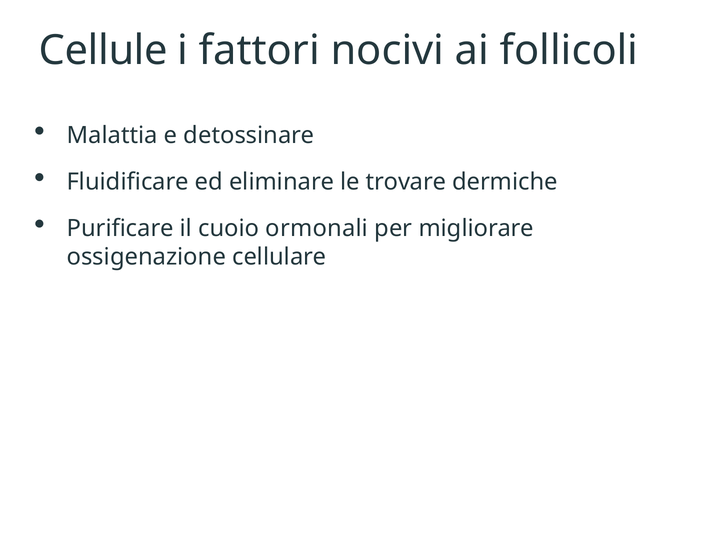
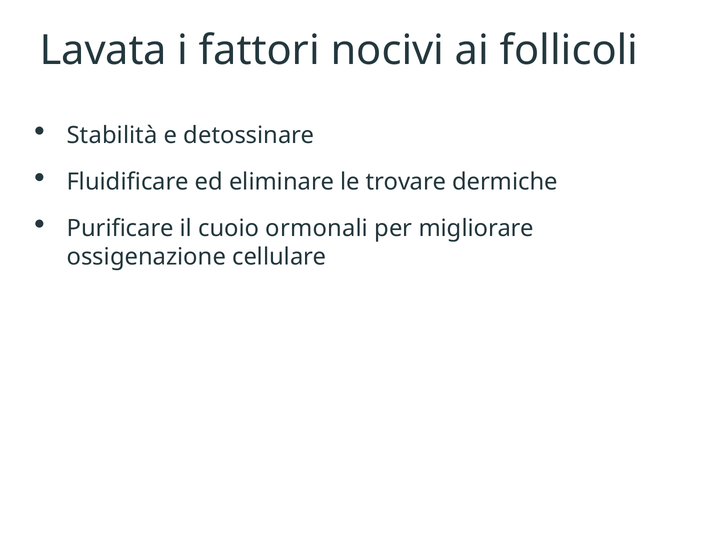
Cellule: Cellule -> Lavata
Malattia: Malattia -> Stabilità
